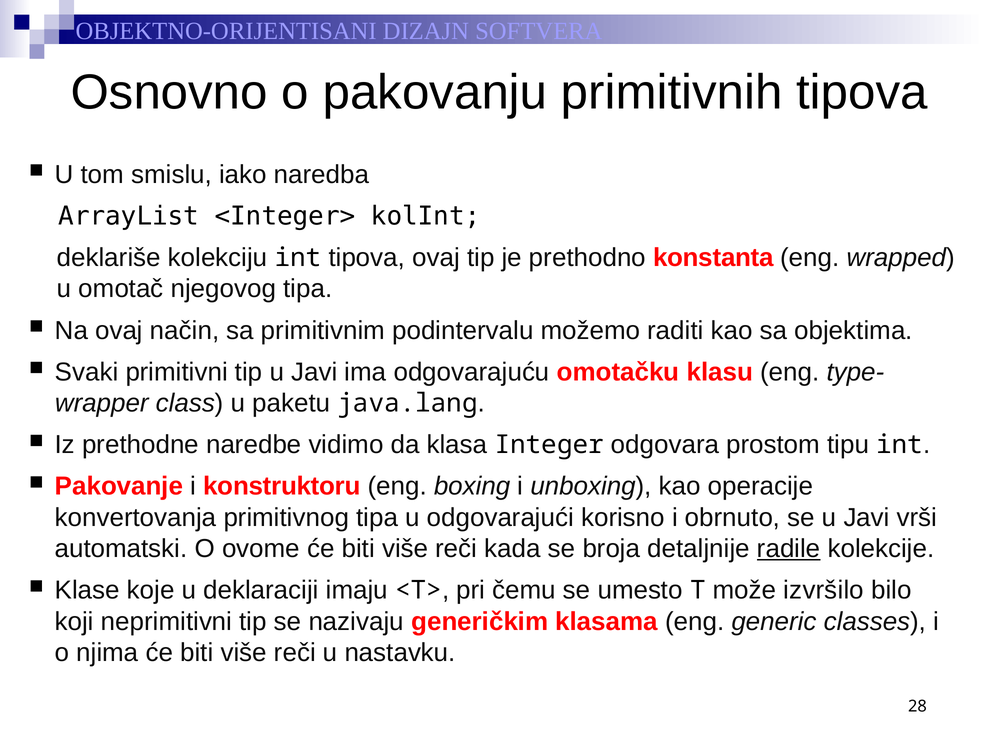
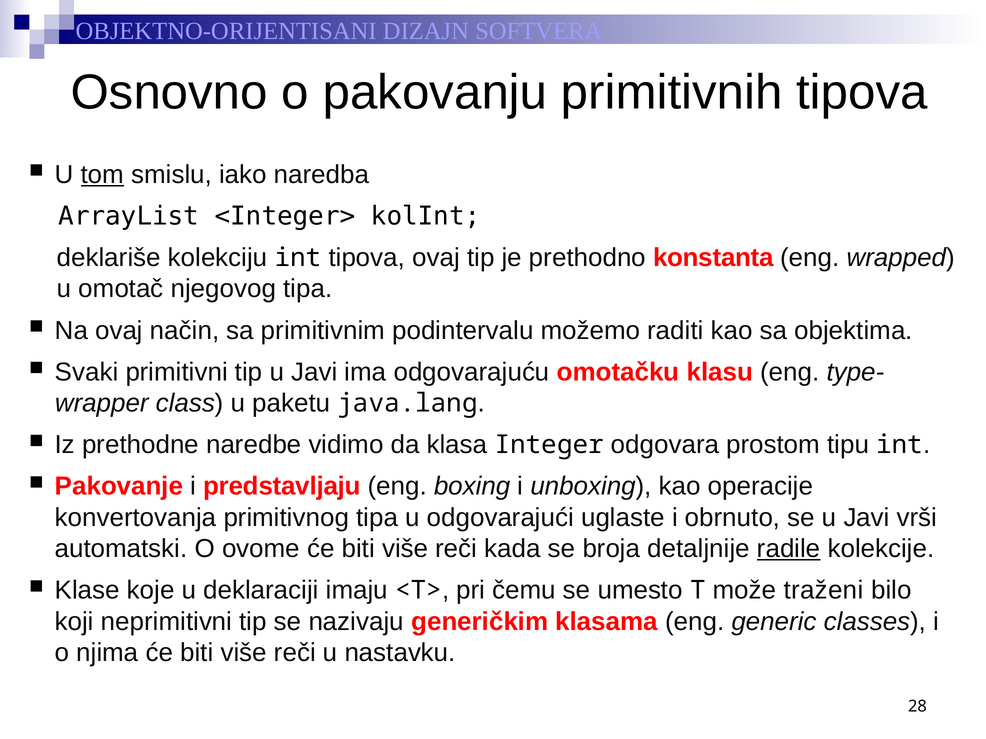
tom underline: none -> present
konstruktoru: konstruktoru -> predstavljaju
korisno: korisno -> uglaste
izvršilo: izvršilo -> traženi
